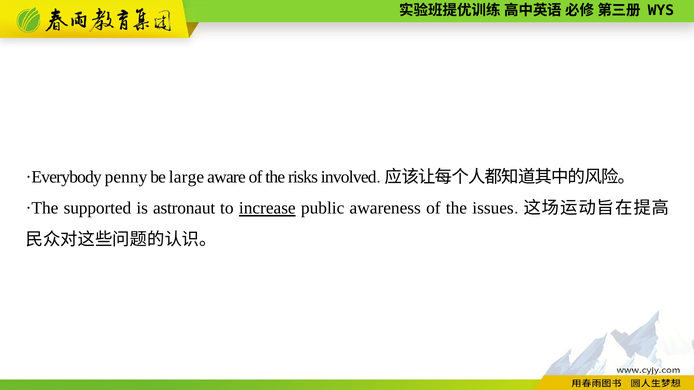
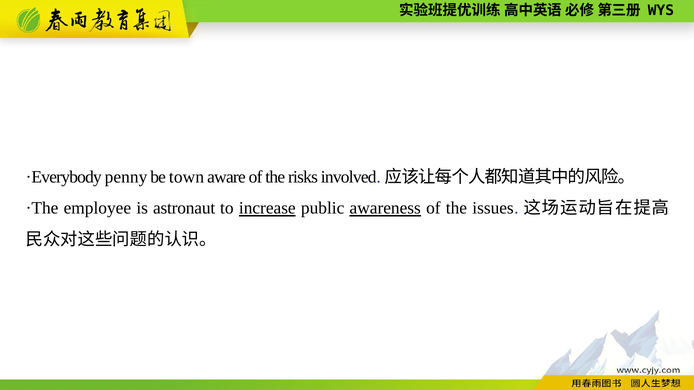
large: large -> town
supported: supported -> employee
awareness underline: none -> present
